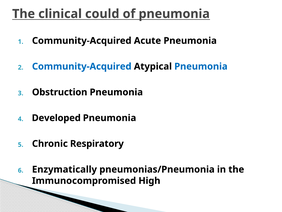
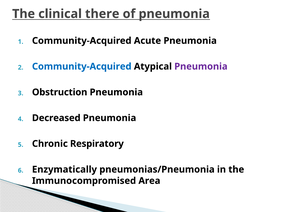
could: could -> there
Pneumonia at (201, 66) colour: blue -> purple
Developed: Developed -> Decreased
High: High -> Area
